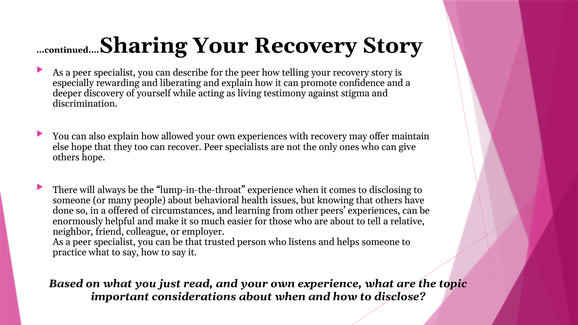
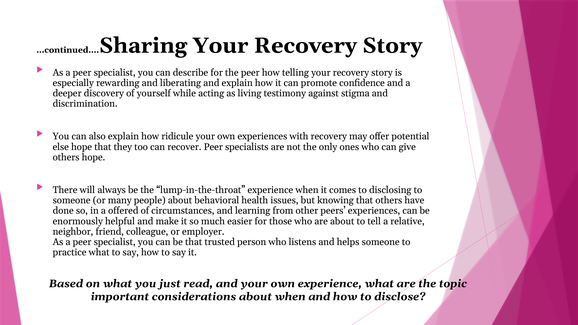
allowed: allowed -> ridicule
maintain: maintain -> potential
